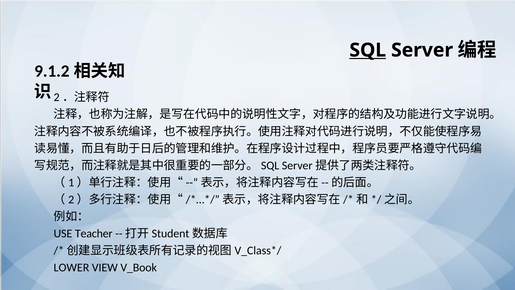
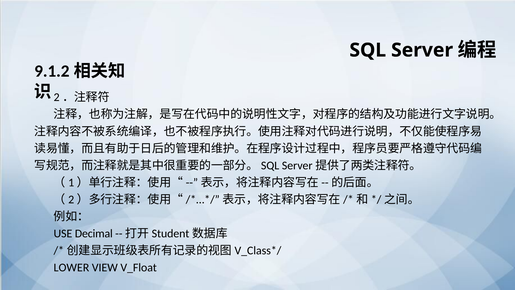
SQL underline: present -> none
Teacher: Teacher -> Decimal
V_Book: V_Book -> V_Float
